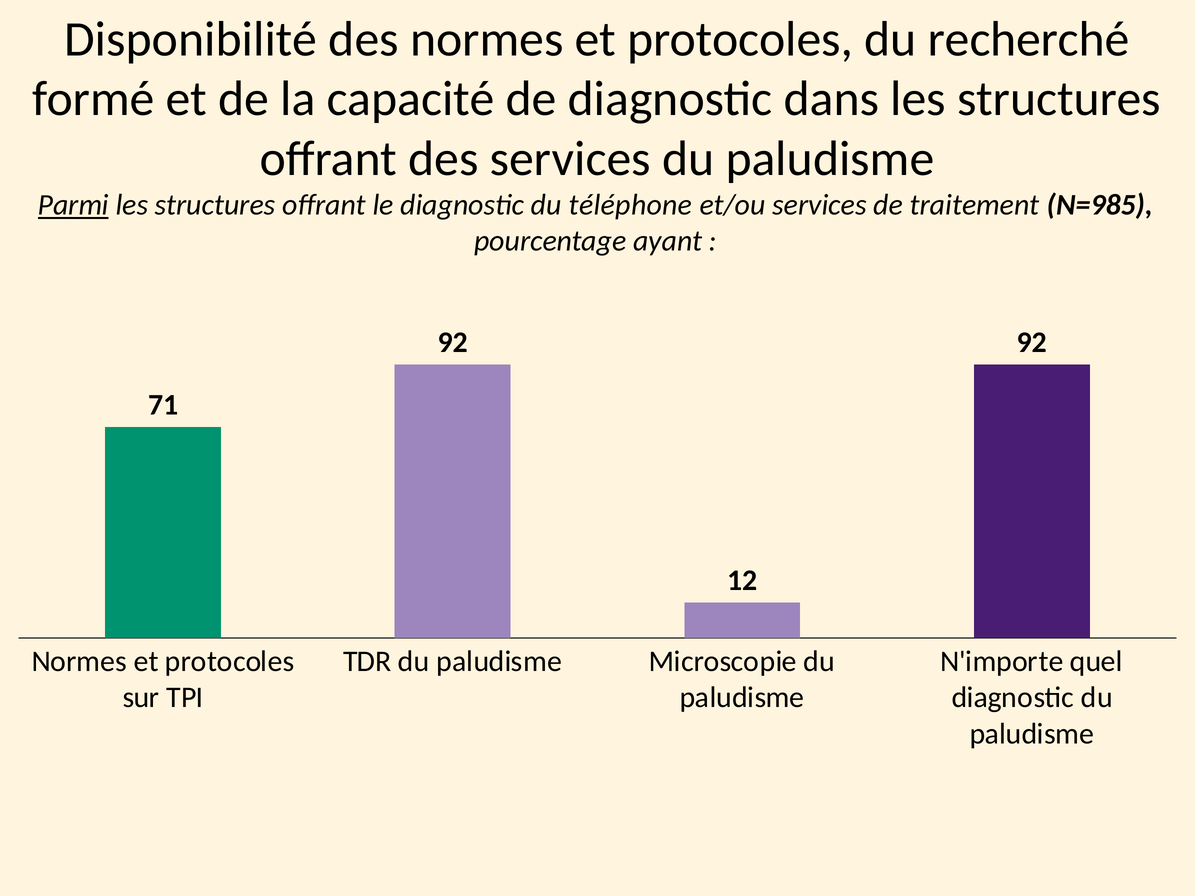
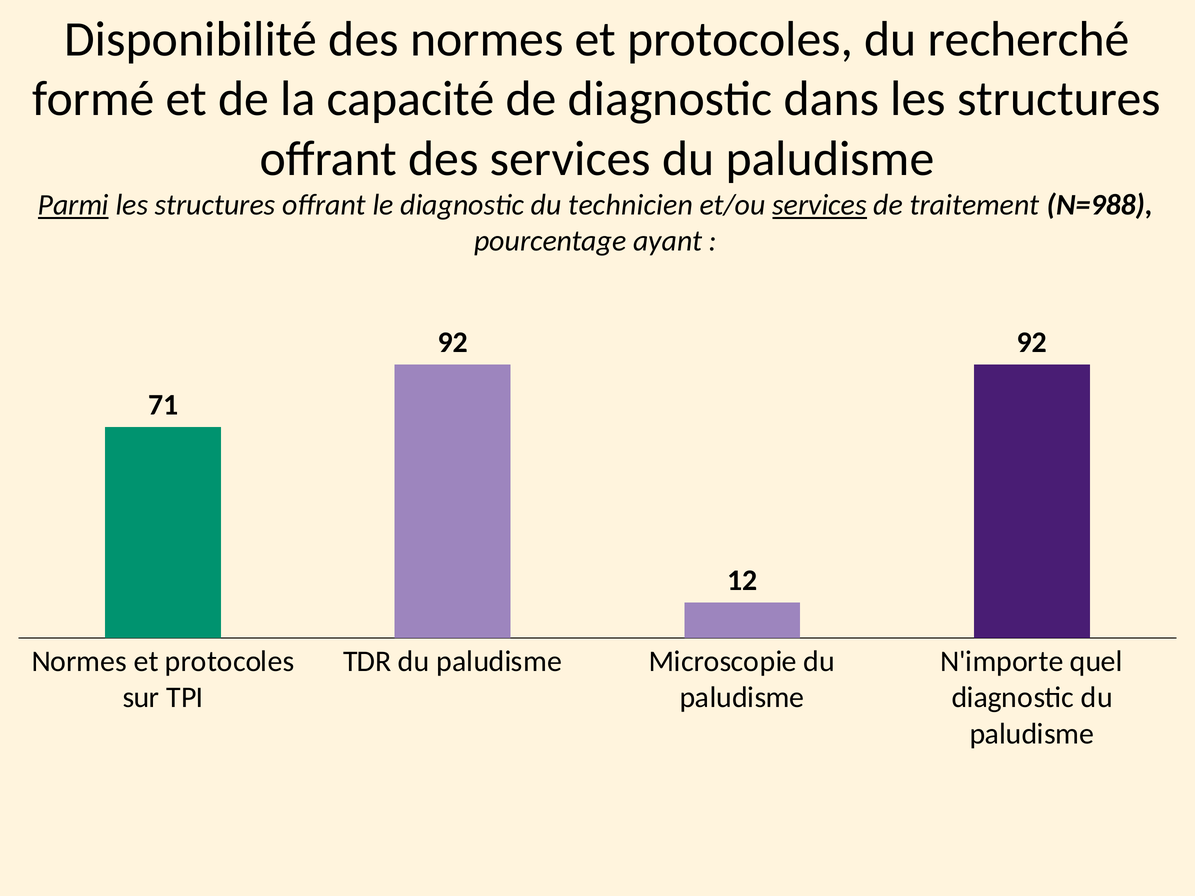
téléphone: téléphone -> technicien
services at (820, 205) underline: none -> present
N=985: N=985 -> N=988
